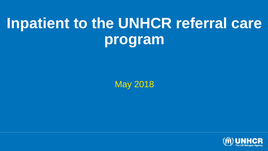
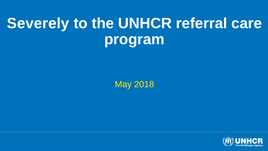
Inpatient: Inpatient -> Severely
